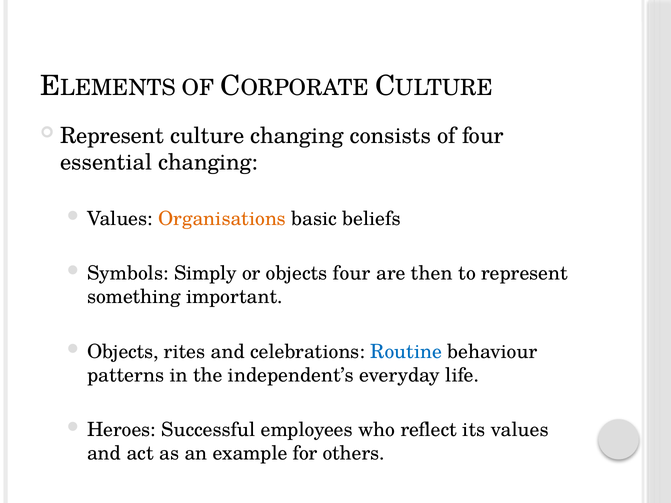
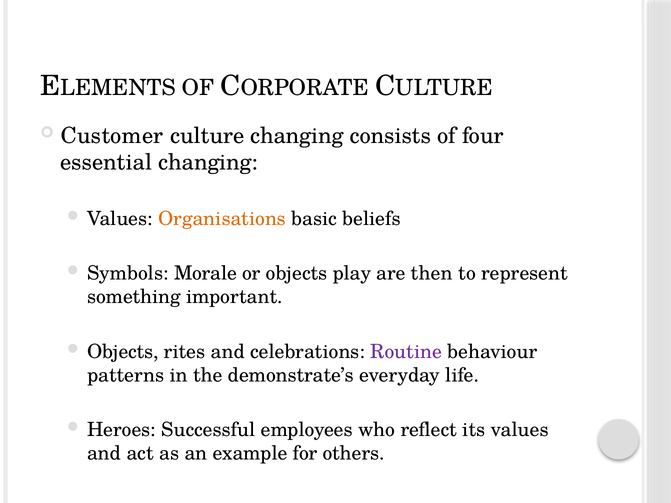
Represent at (112, 136): Represent -> Customer
Simply: Simply -> Morale
objects four: four -> play
Routine colour: blue -> purple
independent’s: independent’s -> demonstrate’s
